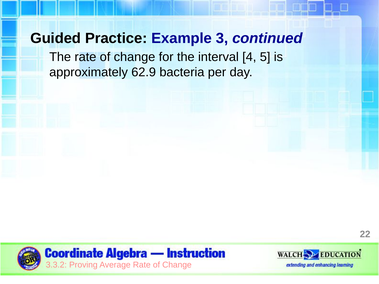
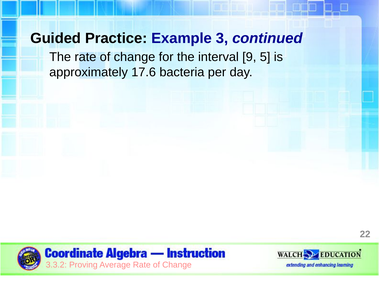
4: 4 -> 9
62.9: 62.9 -> 17.6
